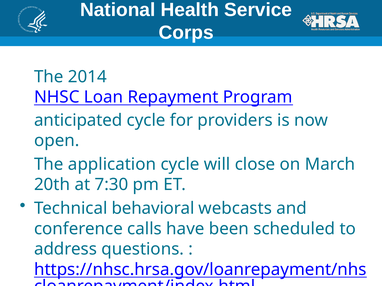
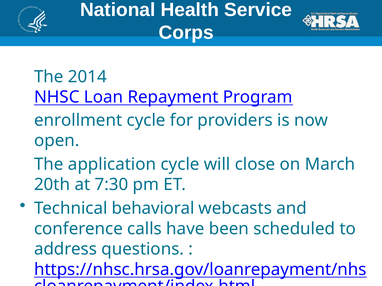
anticipated: anticipated -> enrollment
